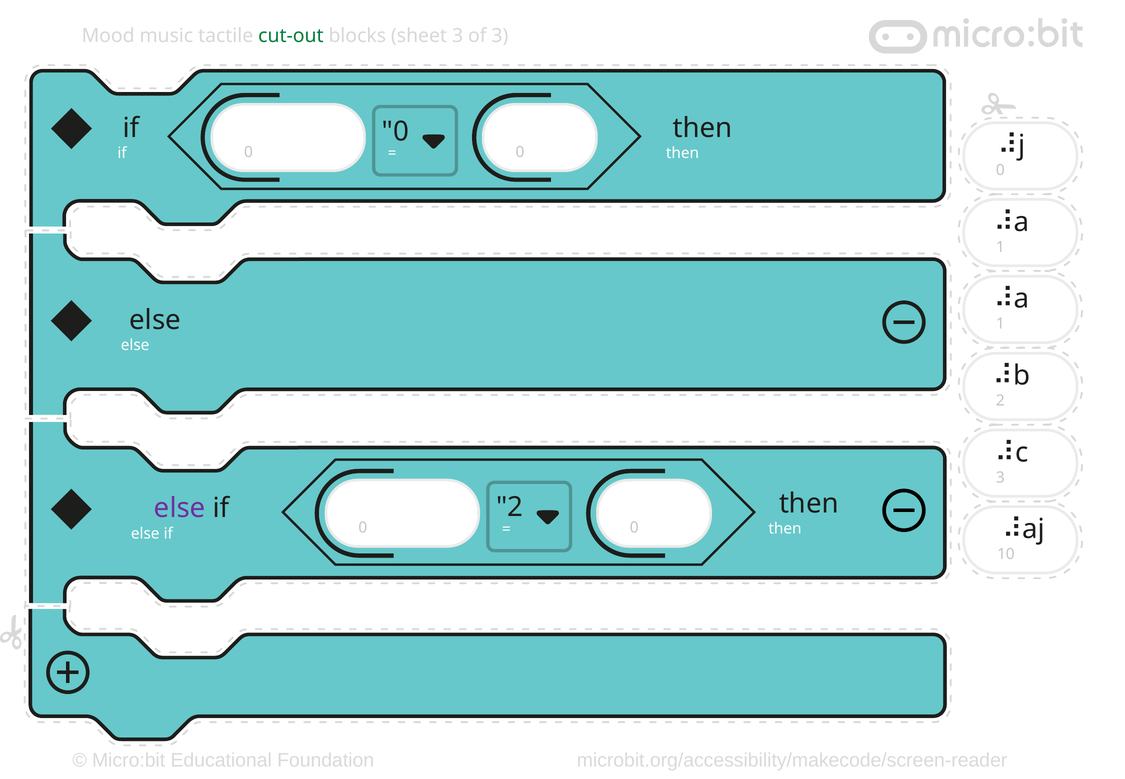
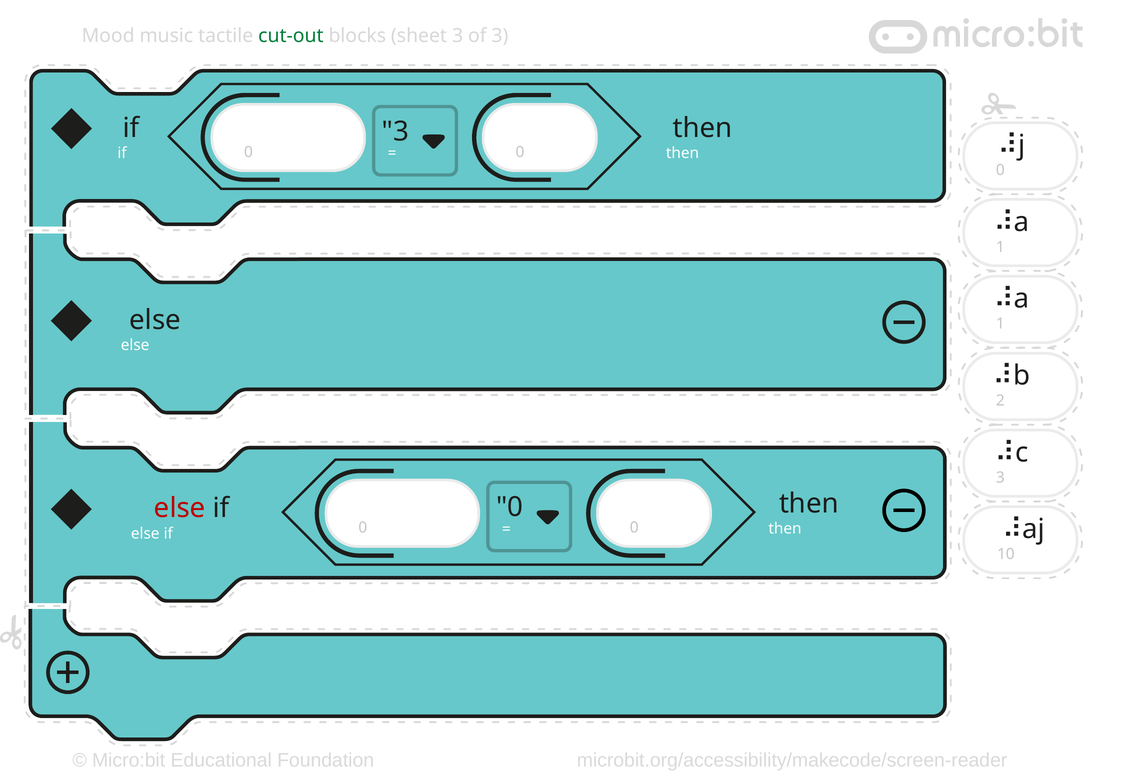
0 at (395, 131): 0 -> 3
2 at (510, 507): 2 -> 0
else at (180, 508) colour: purple -> red
